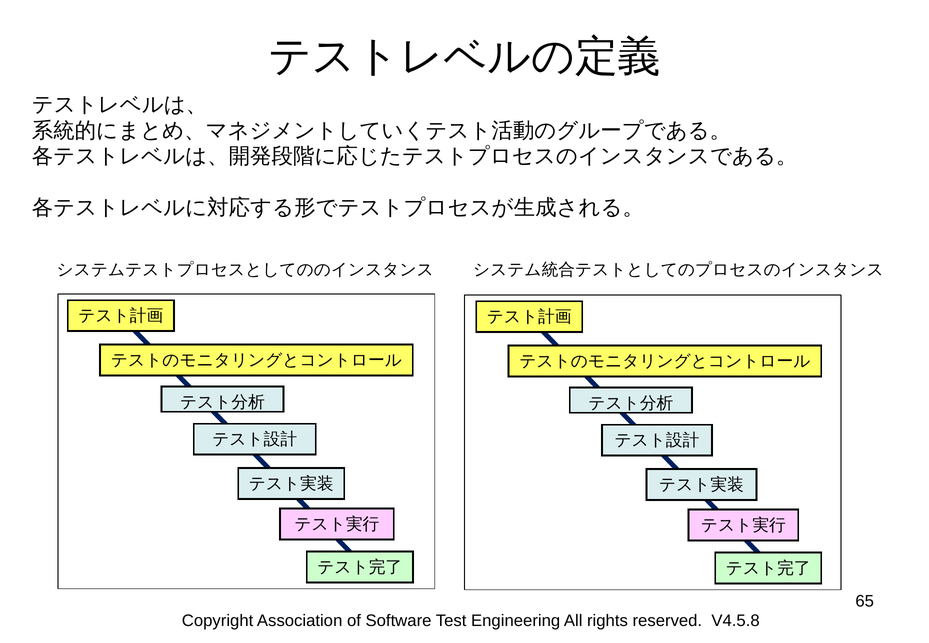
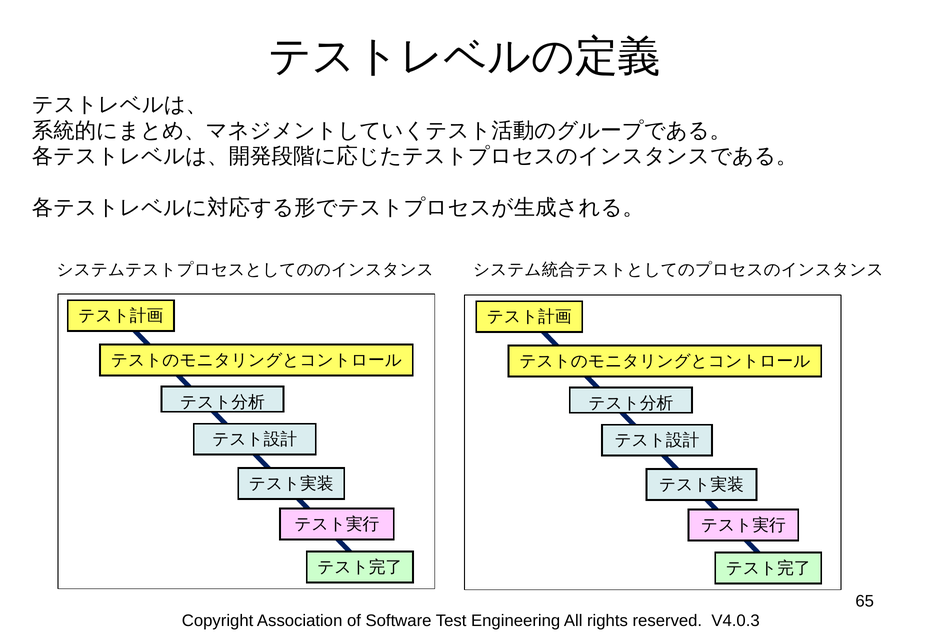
V4.5.8: V4.5.8 -> V4.0.3
